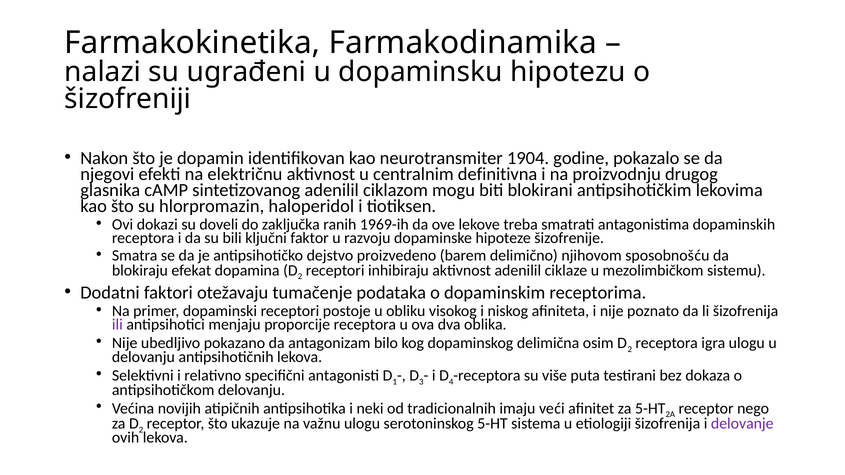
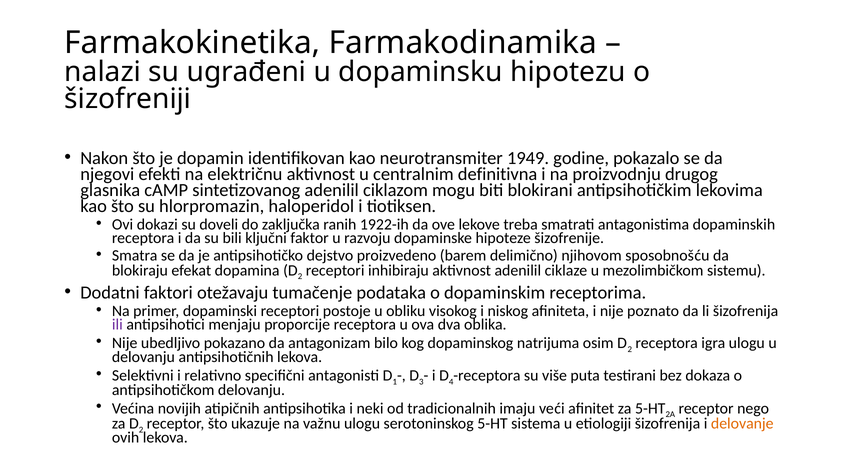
1904: 1904 -> 1949
1969-ih: 1969-ih -> 1922-ih
delimična: delimična -> natrijuma
delovanje colour: purple -> orange
